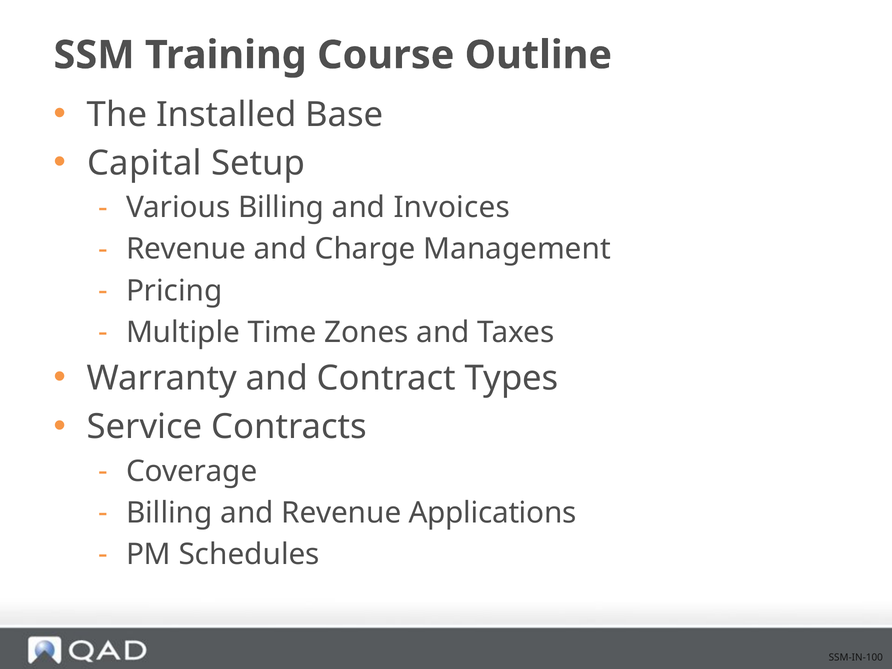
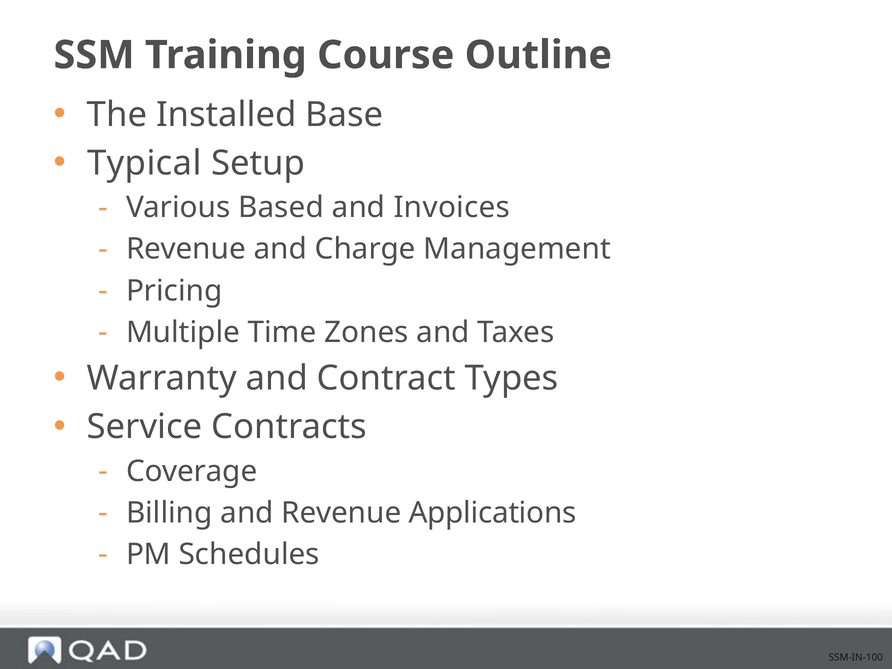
Capital: Capital -> Typical
Various Billing: Billing -> Based
